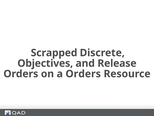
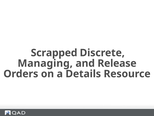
Objectives: Objectives -> Managing
a Orders: Orders -> Details
